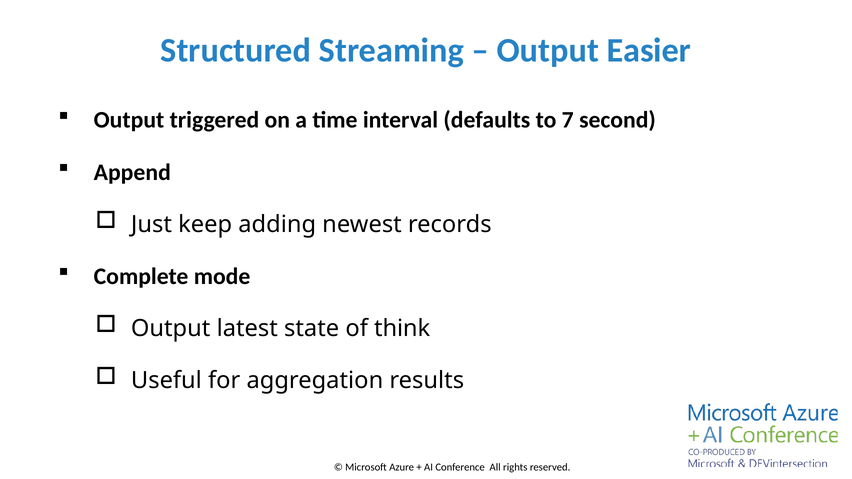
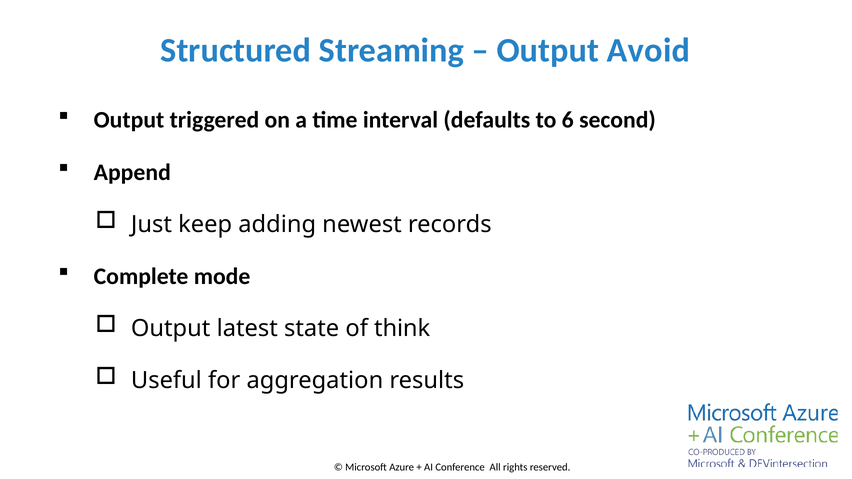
Easier: Easier -> Avoid
7: 7 -> 6
